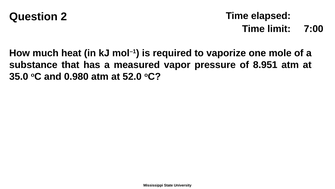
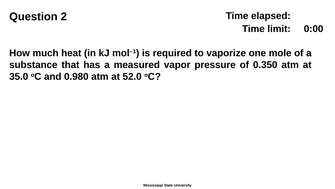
7:00: 7:00 -> 0:00
8.951: 8.951 -> 0.350
